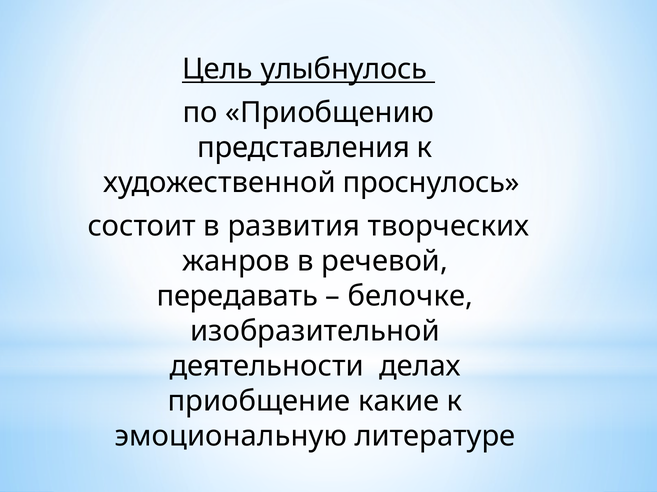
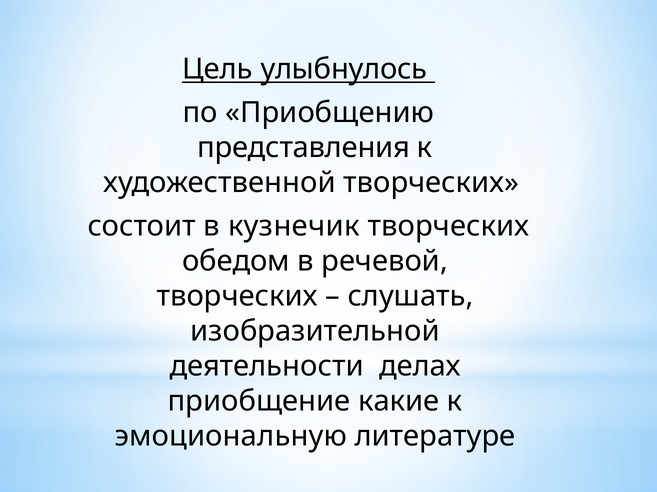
художественной проснулось: проснулось -> творческих
развития: развития -> кузнечик
жанров: жанров -> обедом
передавать at (237, 297): передавать -> творческих
белочке: белочке -> слушать
